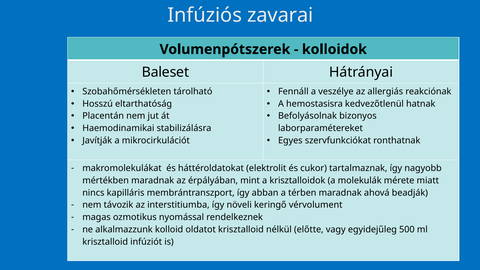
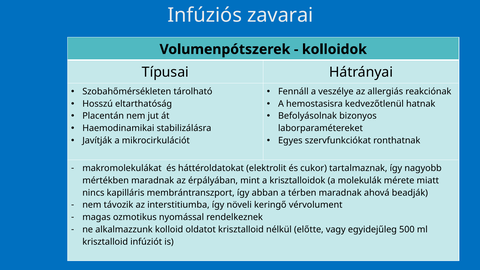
Baleset: Baleset -> Típusai
